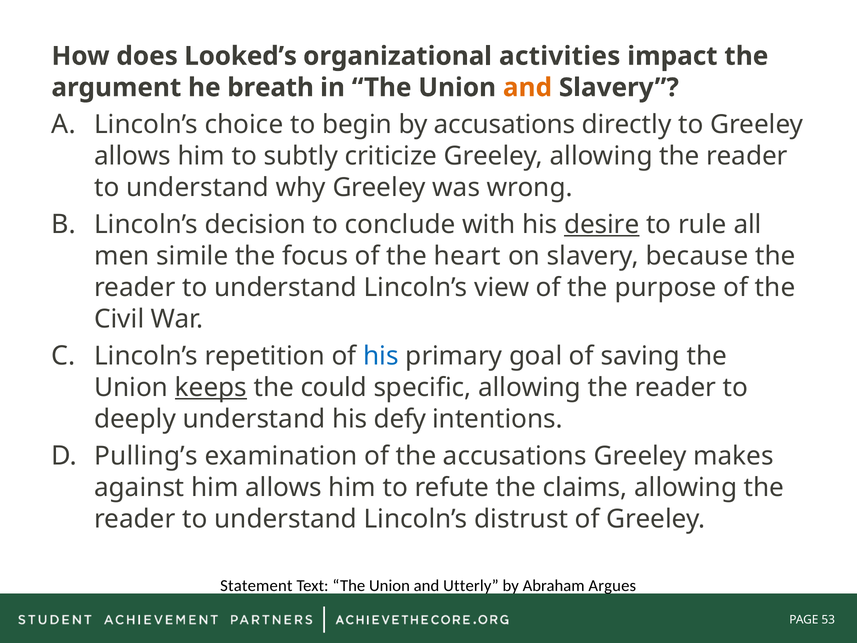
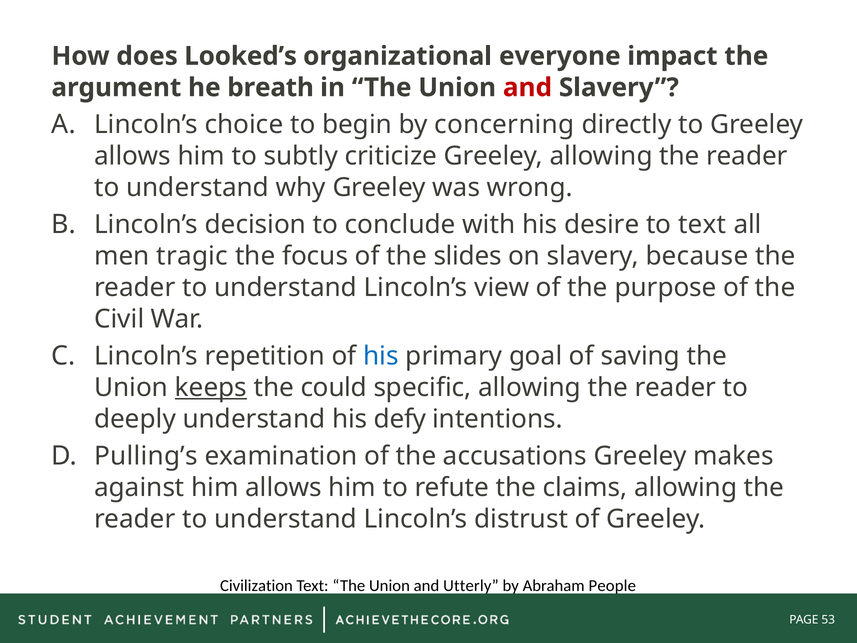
activities: activities -> everyone
and at (528, 88) colour: orange -> red
by accusations: accusations -> concerning
desire underline: present -> none
to rule: rule -> text
simile: simile -> tragic
heart: heart -> slides
Statement: Statement -> Civilization
Argues: Argues -> People
